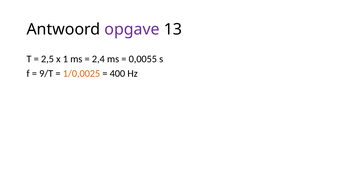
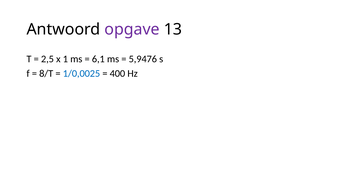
2,4: 2,4 -> 6,1
0,0055: 0,0055 -> 5,9476
9/T: 9/T -> 8/T
1/0,0025 colour: orange -> blue
